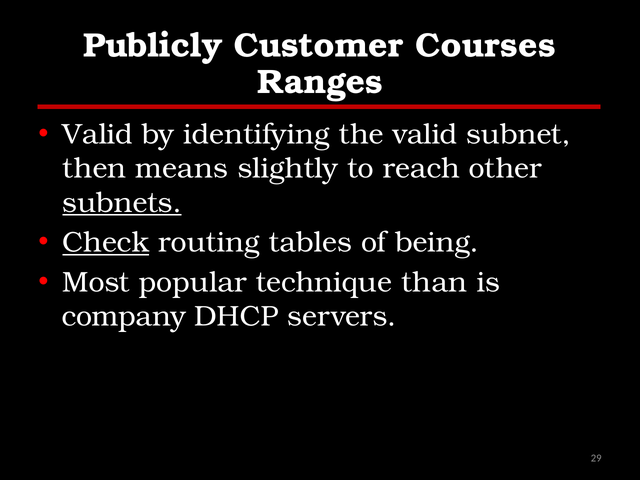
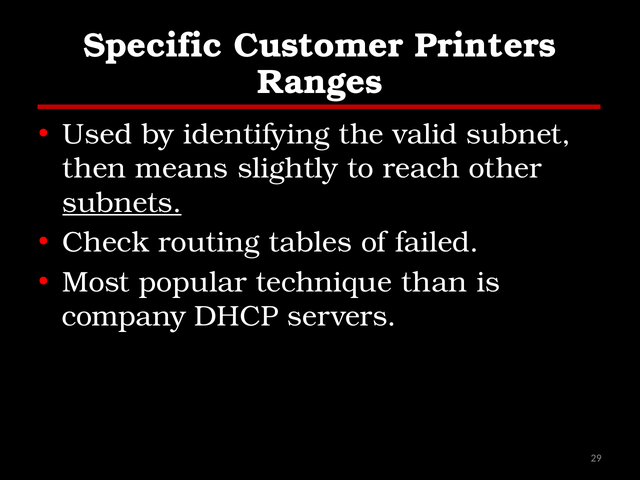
Publicly: Publicly -> Specific
Courses: Courses -> Printers
Valid at (98, 134): Valid -> Used
Check underline: present -> none
being: being -> failed
